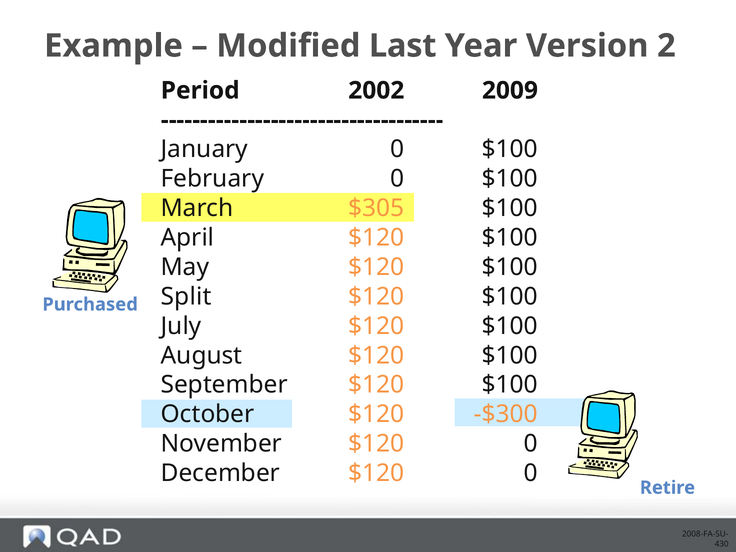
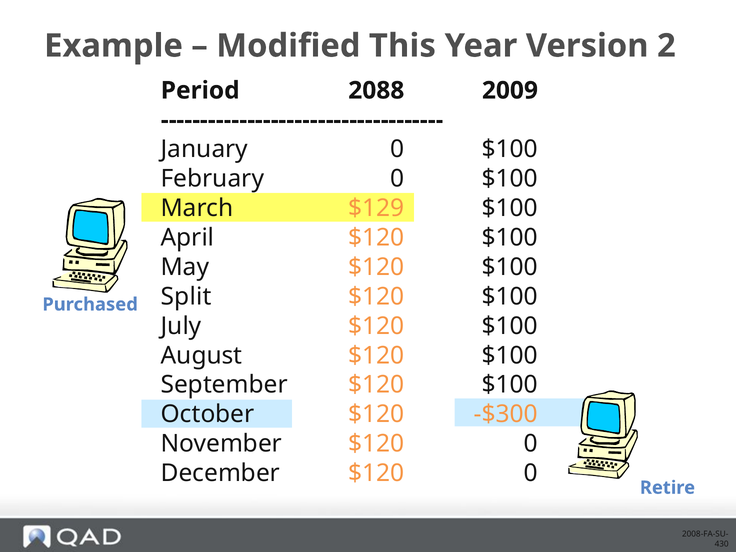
Last: Last -> This
2002: 2002 -> 2088
$305: $305 -> $129
